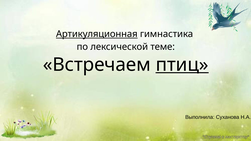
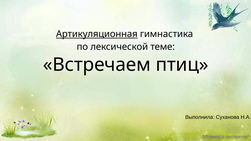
птиц underline: present -> none
